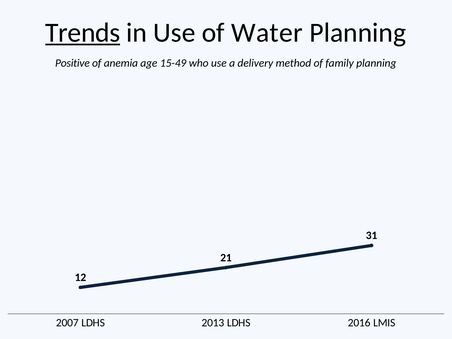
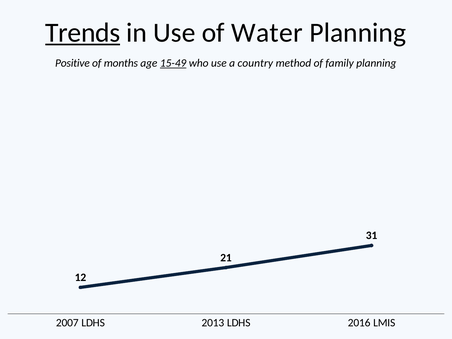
anemia: anemia -> months
15-49 underline: none -> present
delivery: delivery -> country
